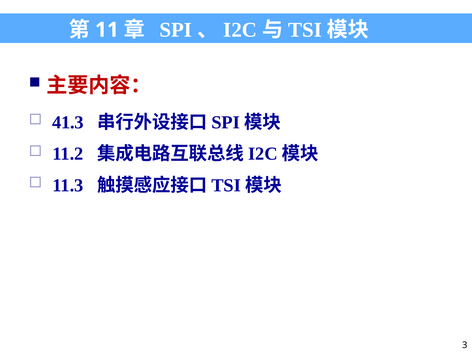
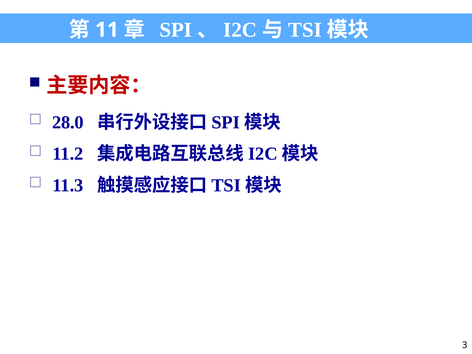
41.3: 41.3 -> 28.0
